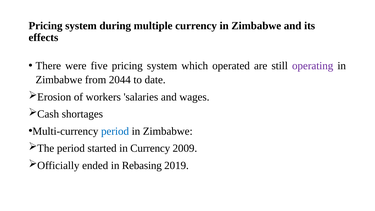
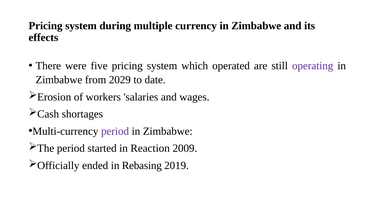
2044: 2044 -> 2029
period at (115, 131) colour: blue -> purple
in Currency: Currency -> Reaction
